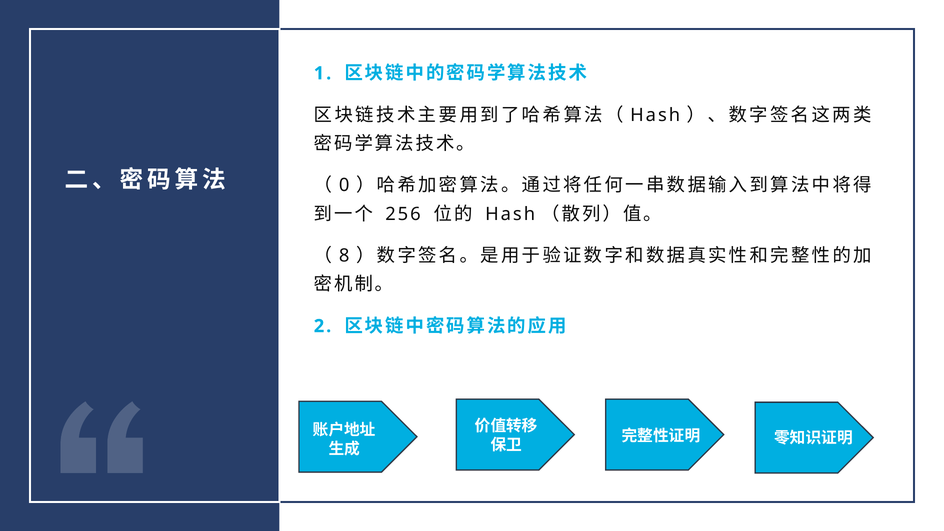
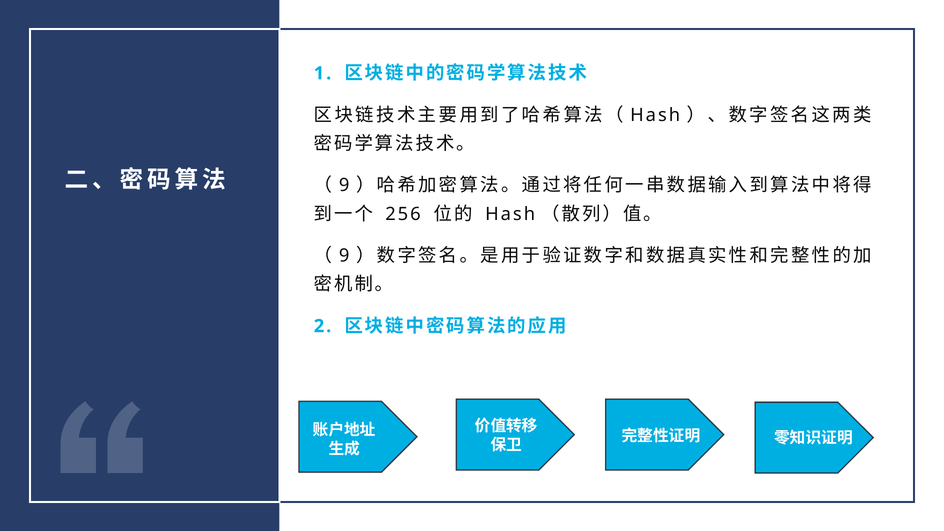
0 at (344, 185): 0 -> 9
8 at (344, 256): 8 -> 9
